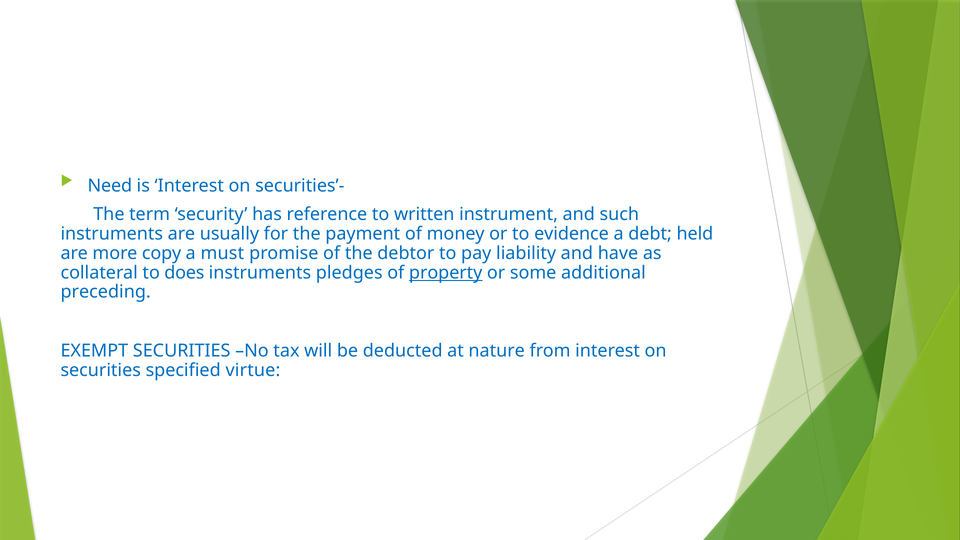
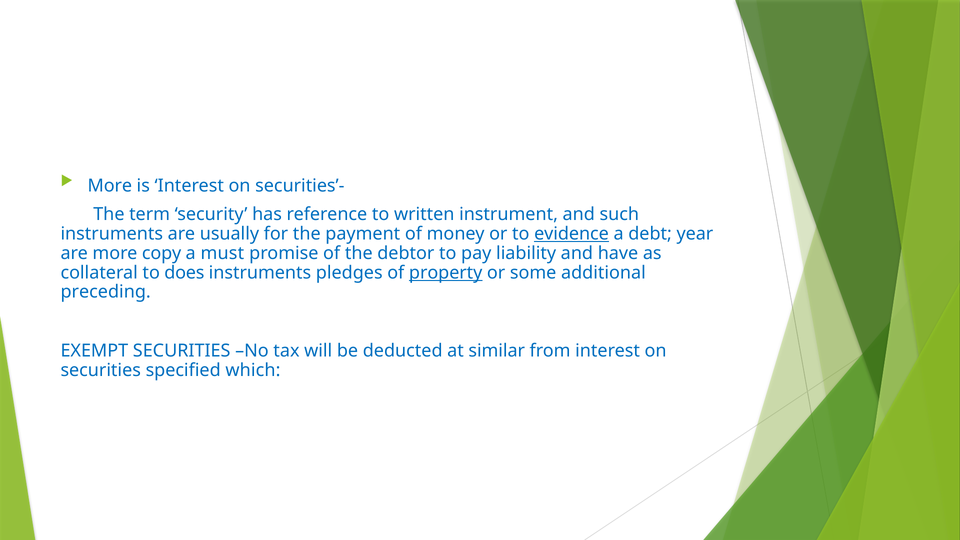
Need at (110, 186): Need -> More
evidence underline: none -> present
held: held -> year
nature: nature -> similar
virtue: virtue -> which
